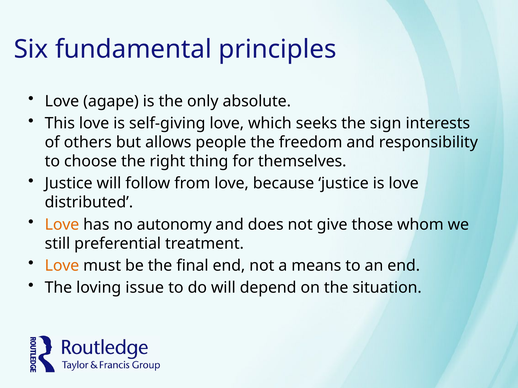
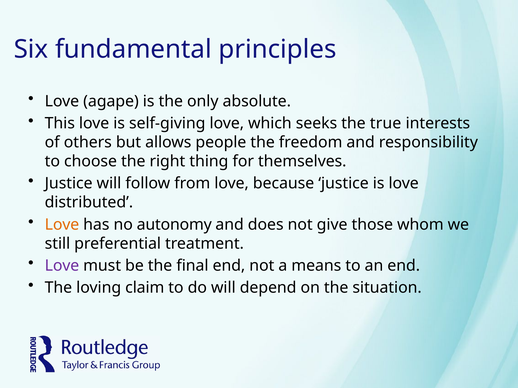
sign: sign -> true
Love at (62, 266) colour: orange -> purple
issue: issue -> claim
